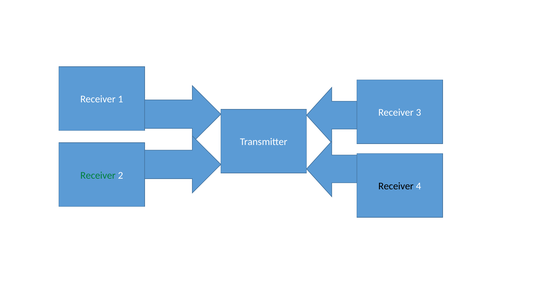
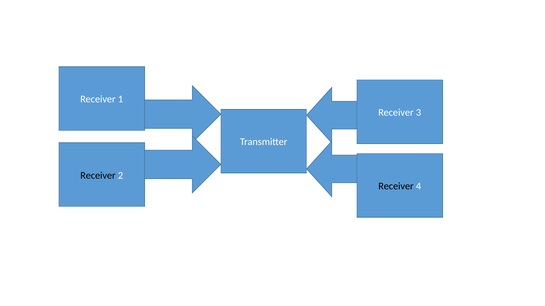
Receiver at (98, 176) colour: green -> black
